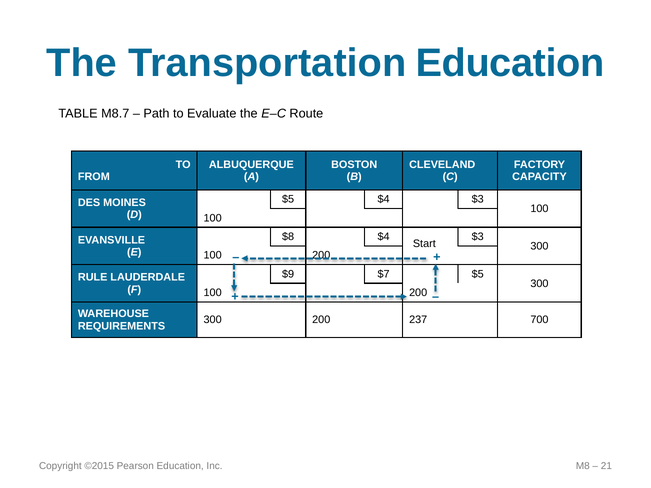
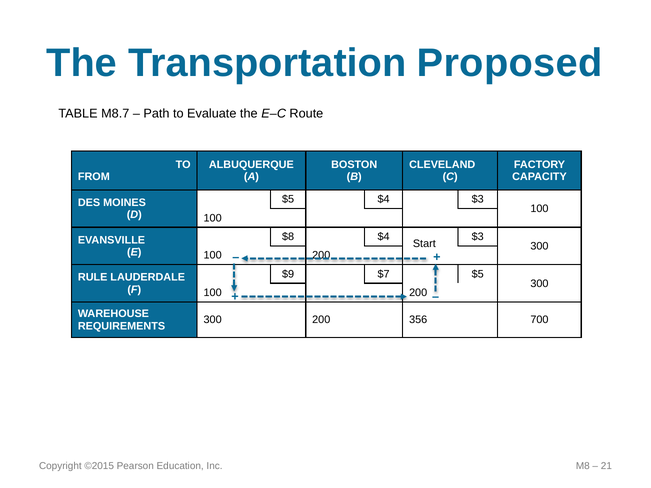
Transportation Education: Education -> Proposed
237: 237 -> 356
